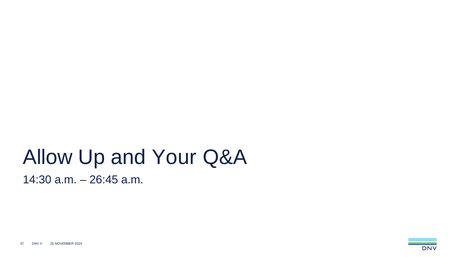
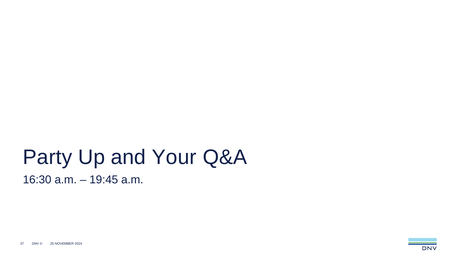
Allow: Allow -> Party
14:30: 14:30 -> 16:30
26:45: 26:45 -> 19:45
